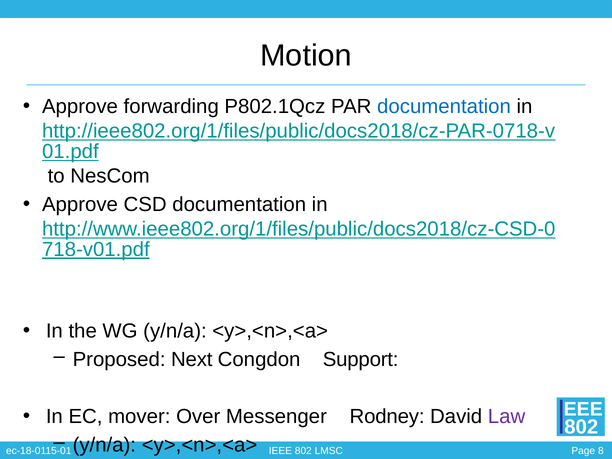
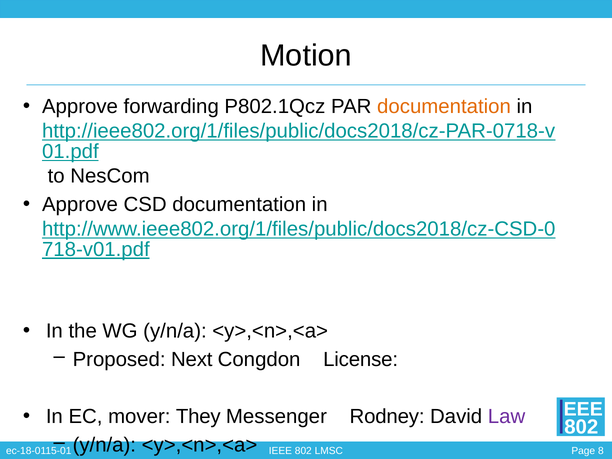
documentation at (444, 107) colour: blue -> orange
Support: Support -> License
Over: Over -> They
